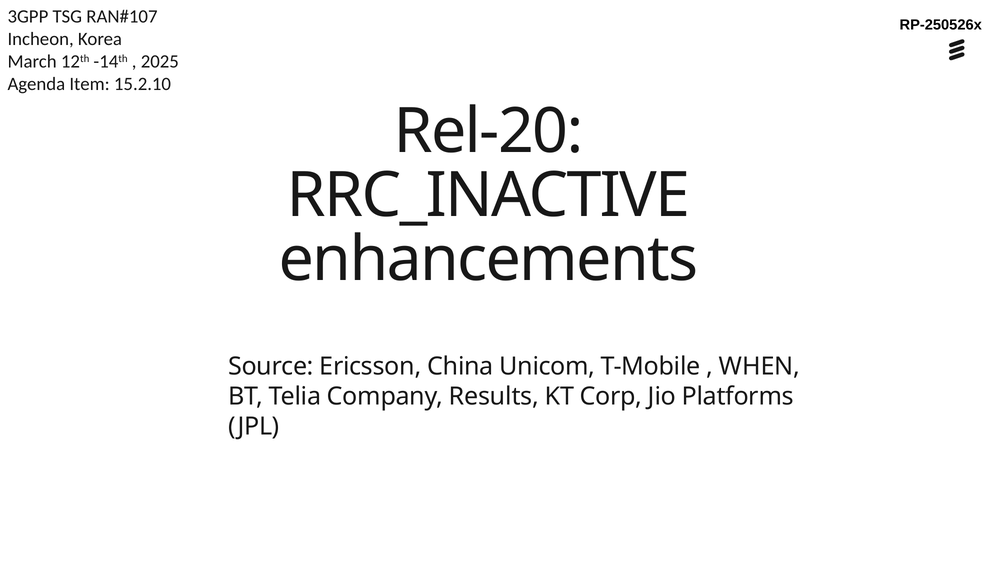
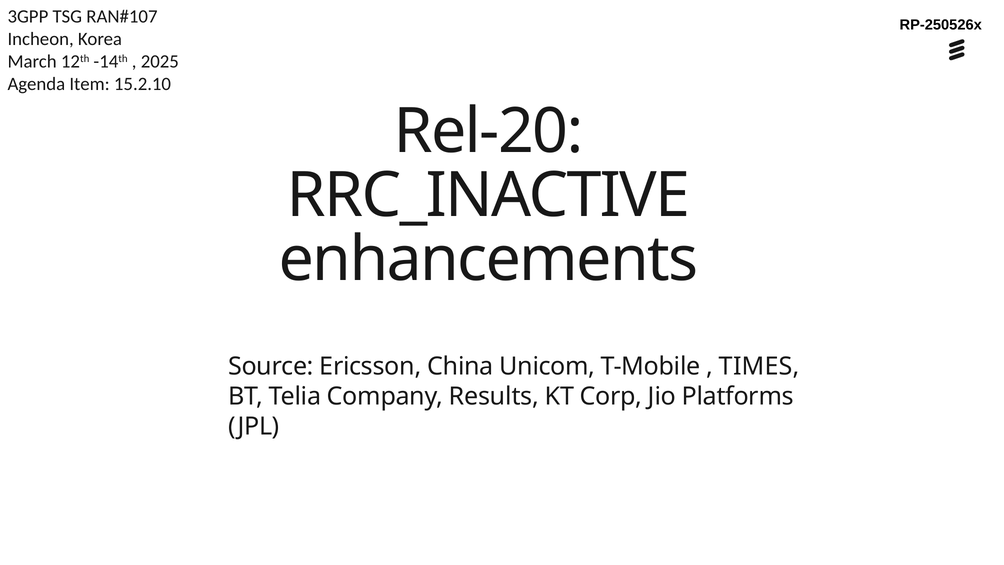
WHEN: WHEN -> TIMES
